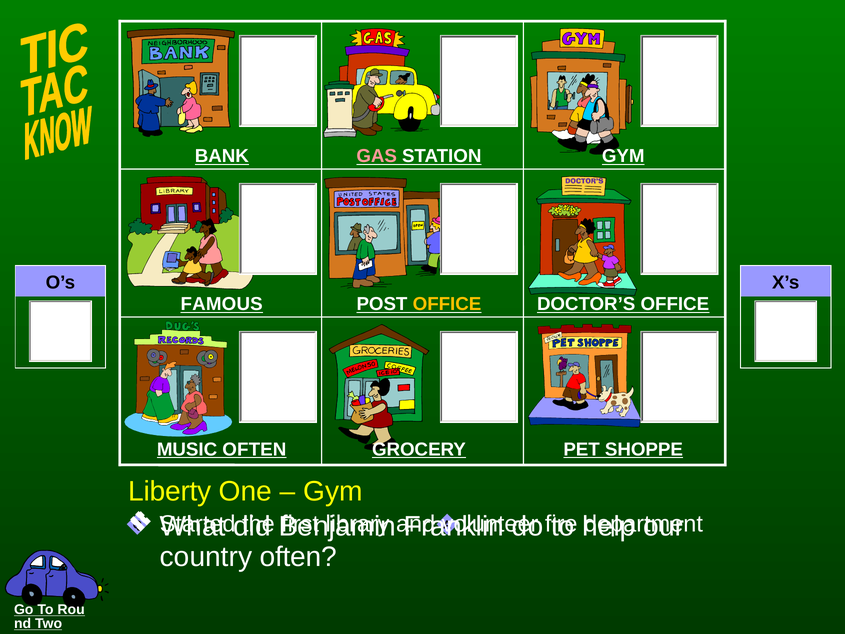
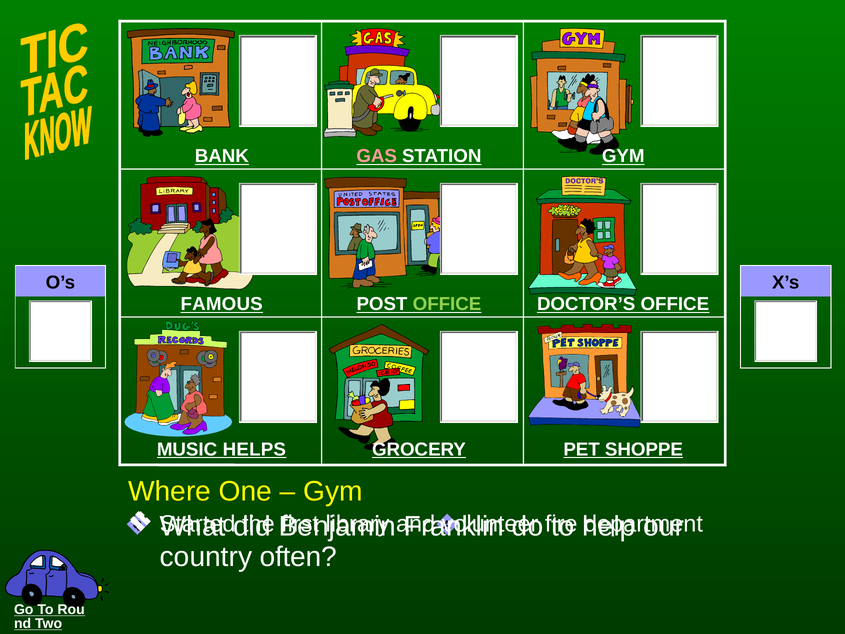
OFFICE at (447, 304) colour: yellow -> light green
MUSIC OFTEN: OFTEN -> HELPS
Liberty: Liberty -> Where
